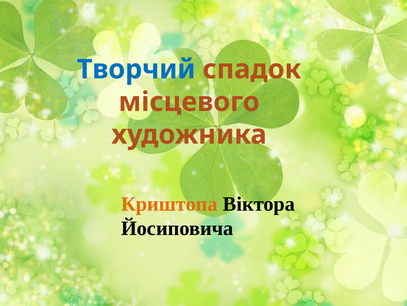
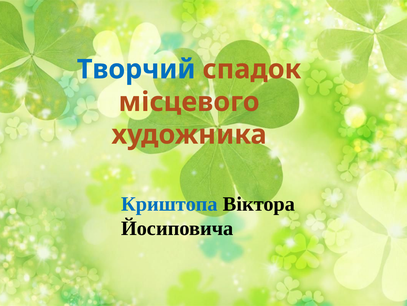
Криштопа colour: orange -> blue
